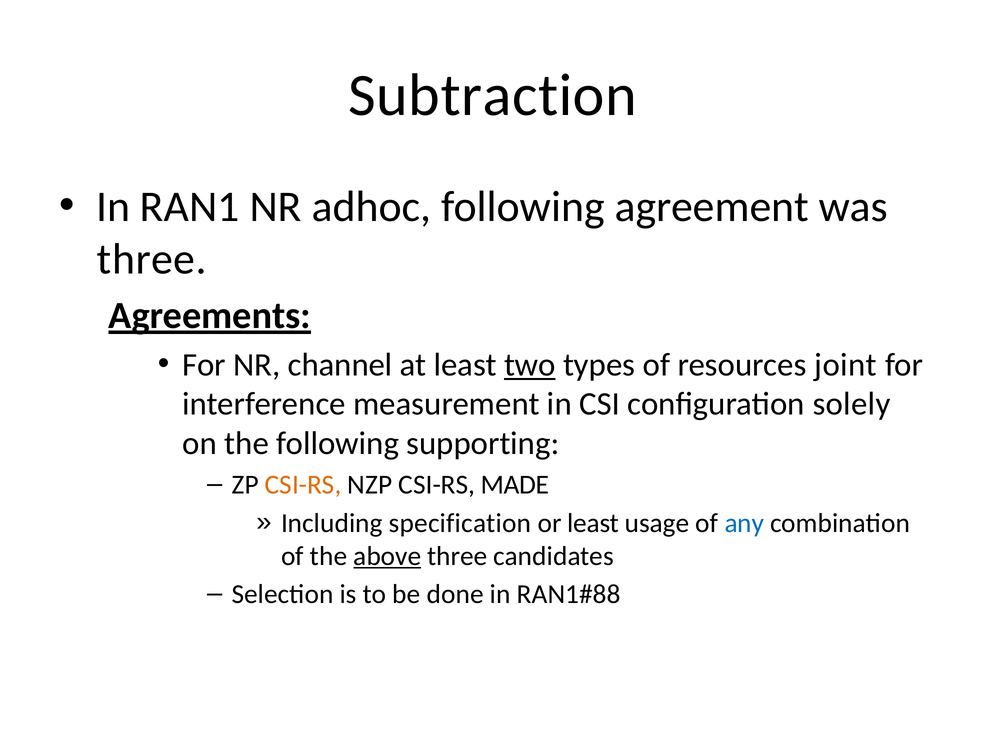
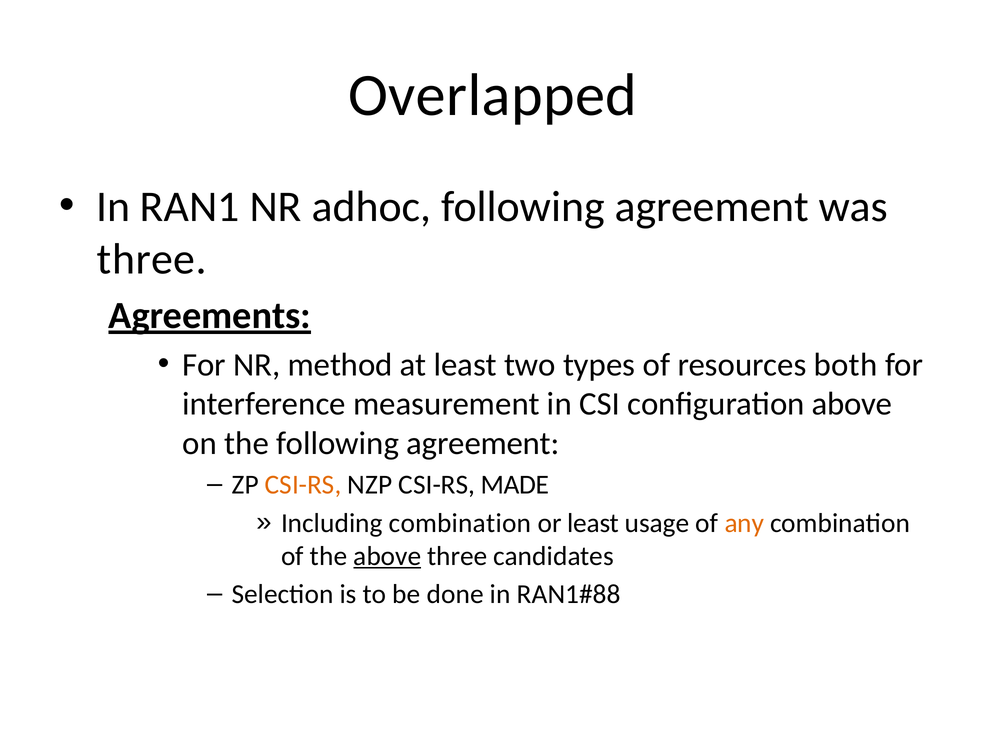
Subtraction: Subtraction -> Overlapped
channel: channel -> method
two underline: present -> none
joint: joint -> both
configuration solely: solely -> above
the following supporting: supporting -> agreement
Including specification: specification -> combination
any colour: blue -> orange
